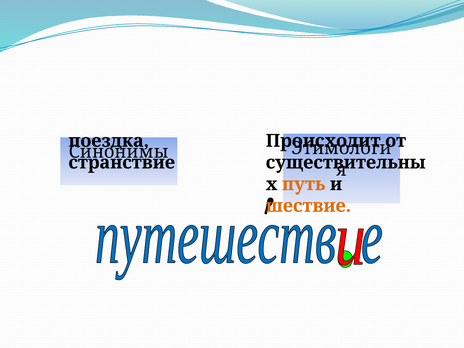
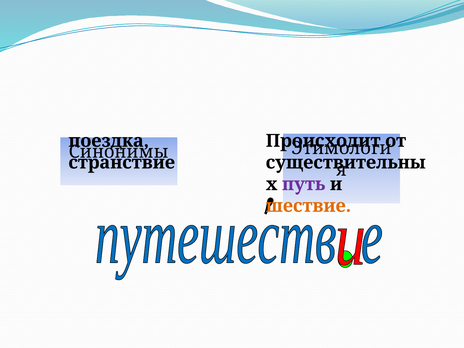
путь colour: orange -> purple
